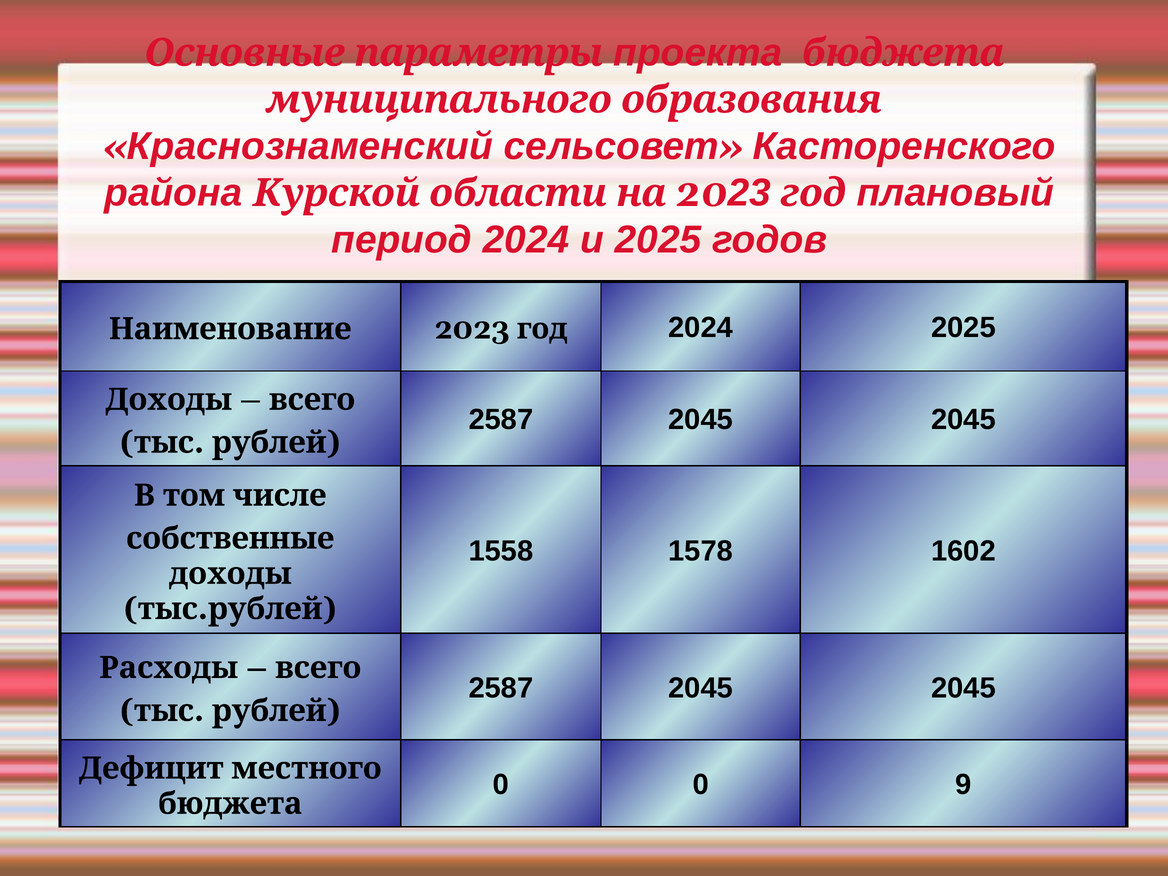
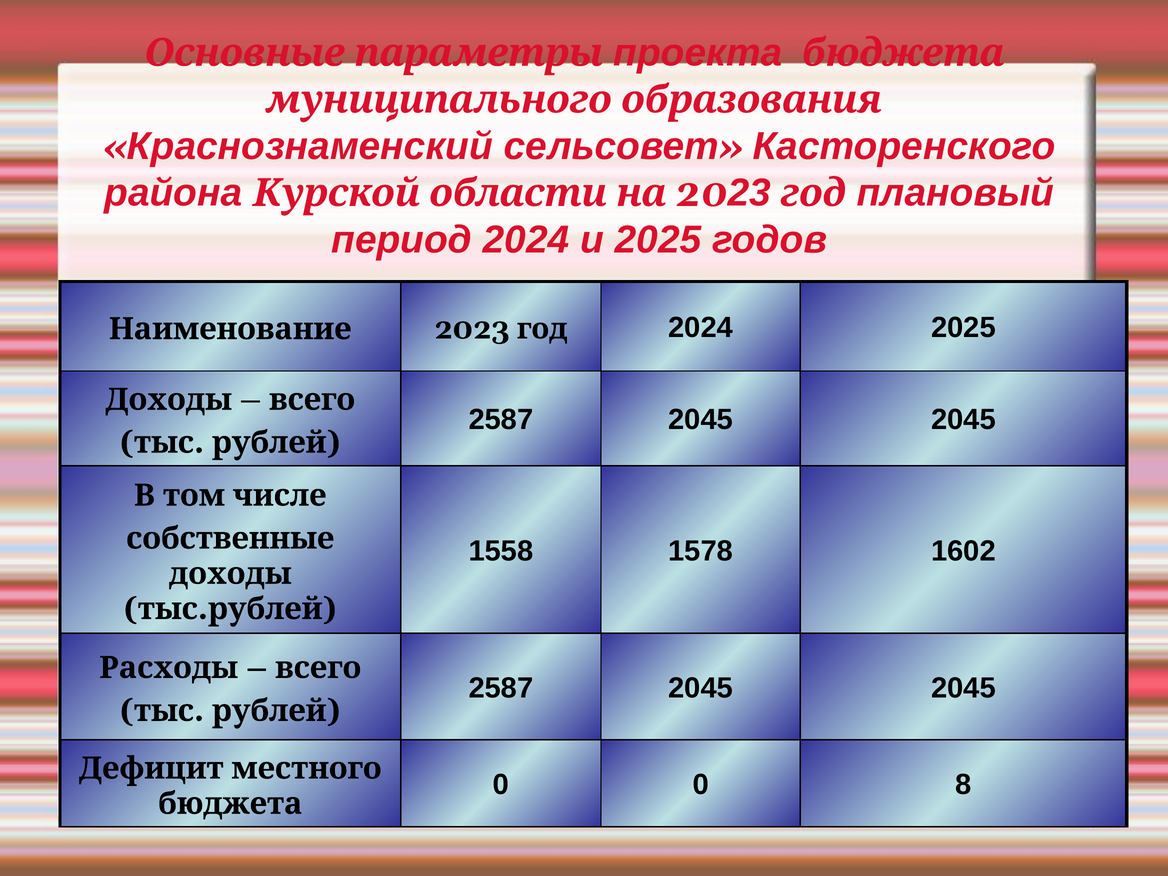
9: 9 -> 8
